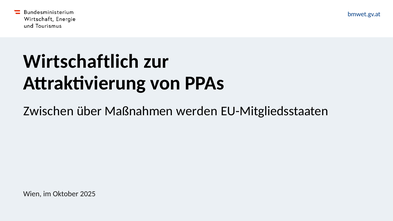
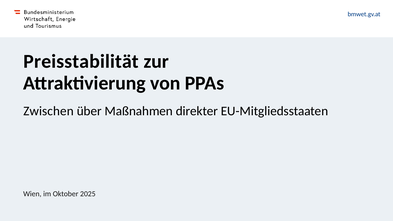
Wirtschaftlich: Wirtschaftlich -> Preisstabilität
werden: werden -> direkter
